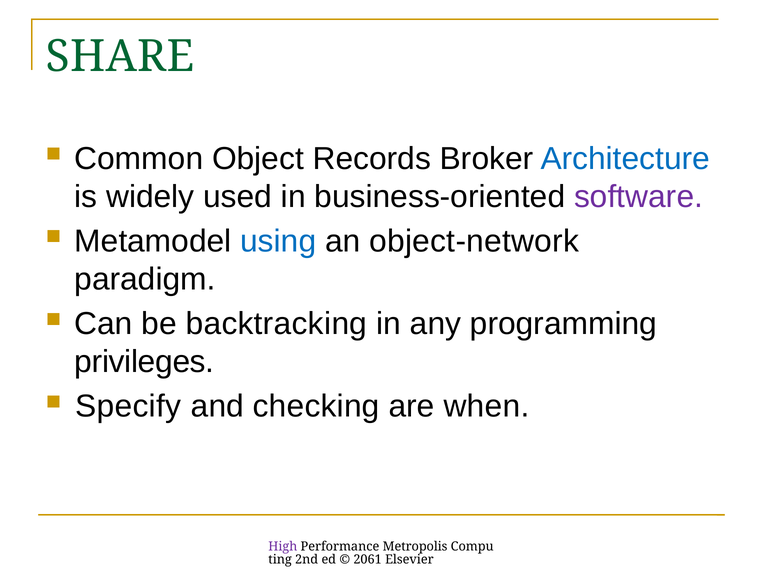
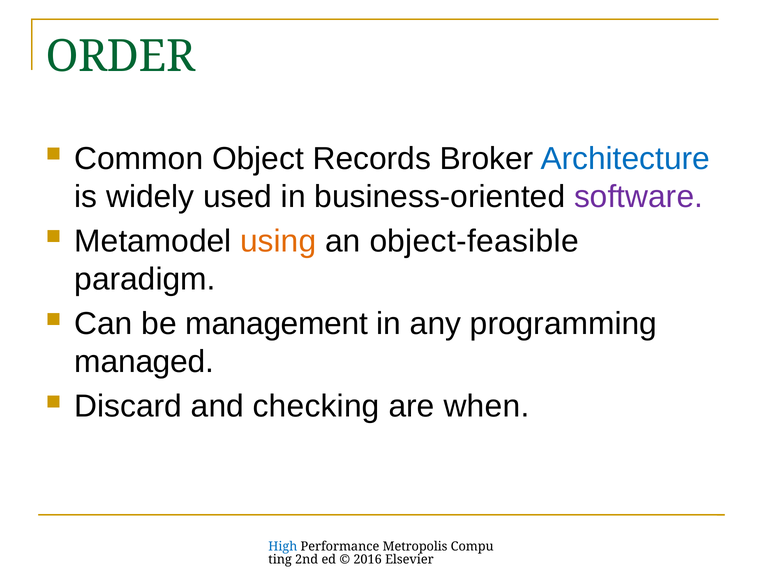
SHARE: SHARE -> ORDER
using colour: blue -> orange
object-network: object-network -> object-feasible
backtracking: backtracking -> management
privileges: privileges -> managed
Specify: Specify -> Discard
High colour: purple -> blue
2061: 2061 -> 2016
